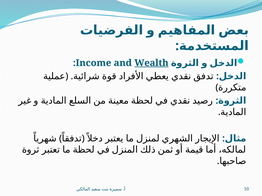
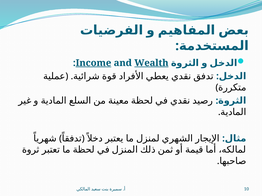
Income underline: none -> present
